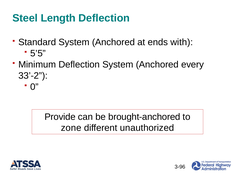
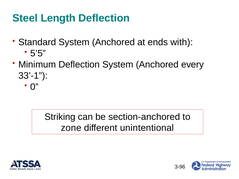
33’-2: 33’-2 -> 33’-1
Provide: Provide -> Striking
brought-anchored: brought-anchored -> section-anchored
unauthorized: unauthorized -> unintentional
